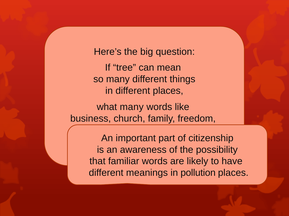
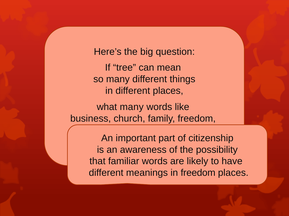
in pollution: pollution -> freedom
